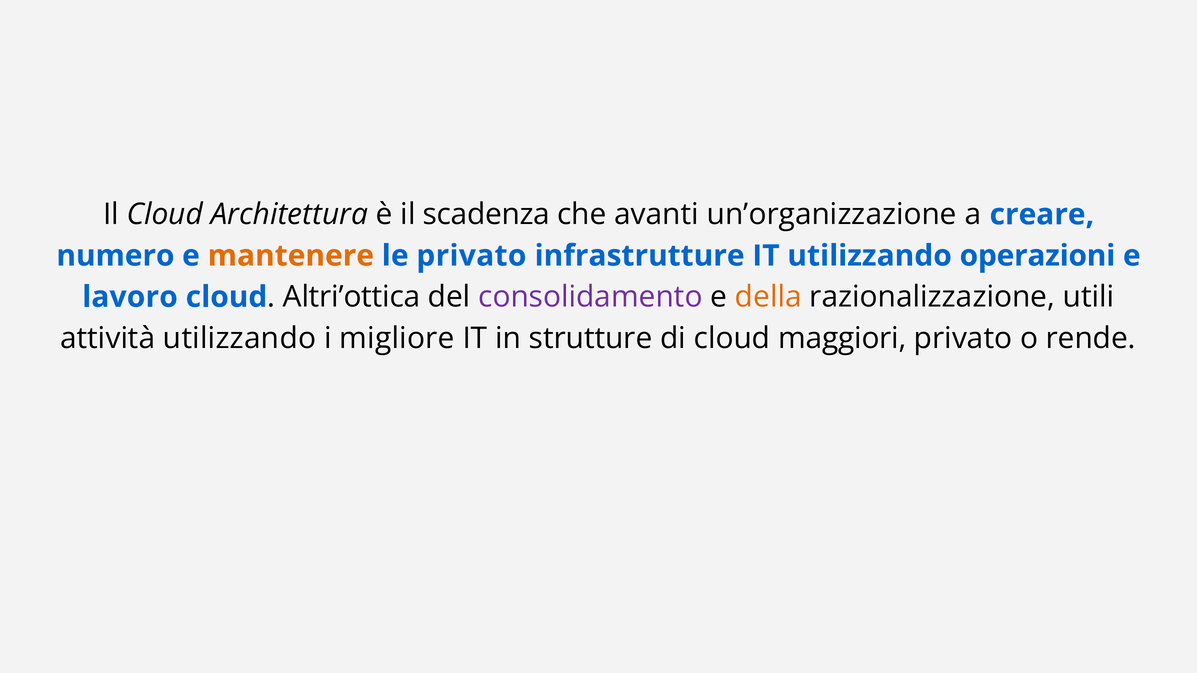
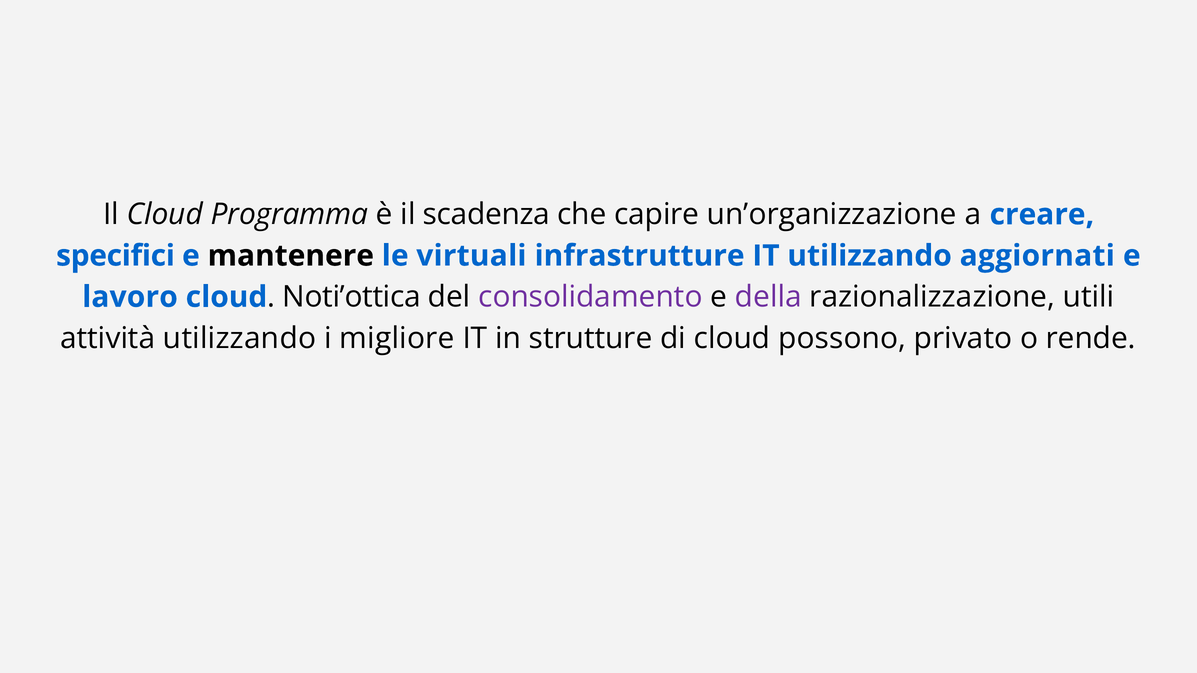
Architettura: Architettura -> Programma
avanti: avanti -> capire
numero: numero -> specifici
mantenere colour: orange -> black
le privato: privato -> virtuali
operazioni: operazioni -> aggiornati
Altri’ottica: Altri’ottica -> Noti’ottica
della colour: orange -> purple
maggiori: maggiori -> possono
